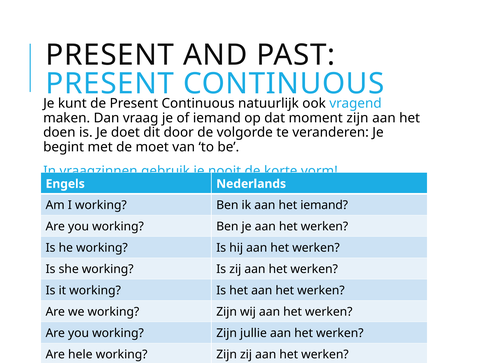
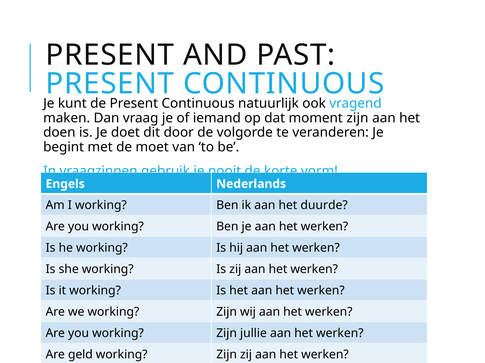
het iemand: iemand -> duurde
hele: hele -> geld
